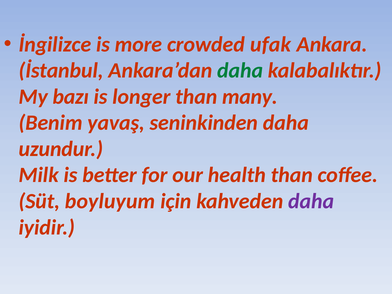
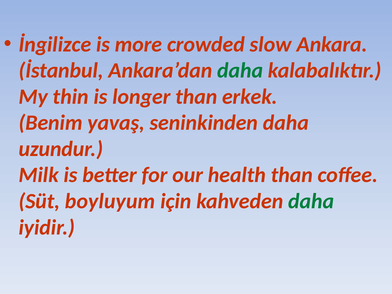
ufak: ufak -> slow
bazı: bazı -> thin
many: many -> erkek
daha at (311, 201) colour: purple -> green
